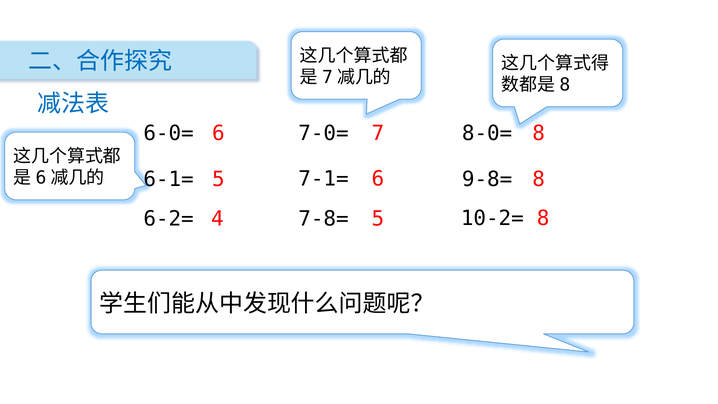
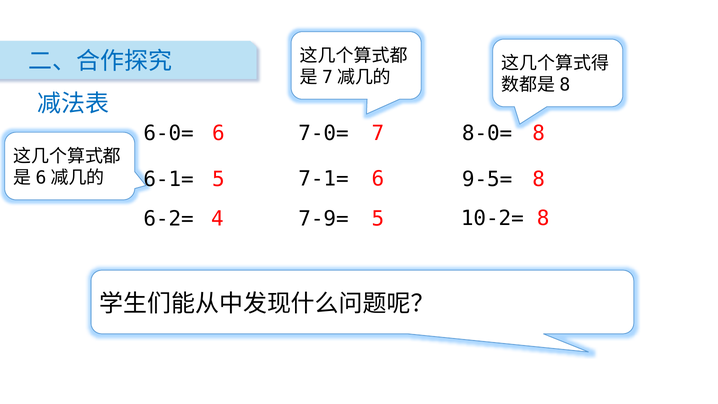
9-8=: 9-8= -> 9-5=
7-8=: 7-8= -> 7-9=
